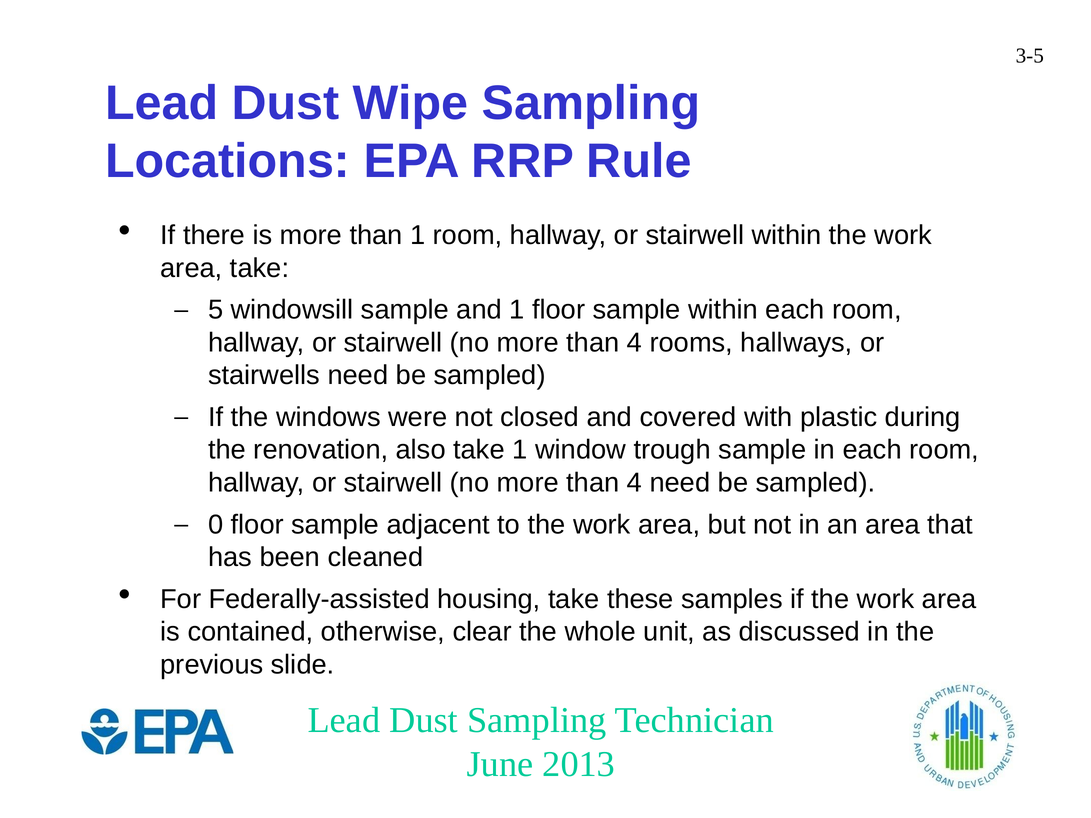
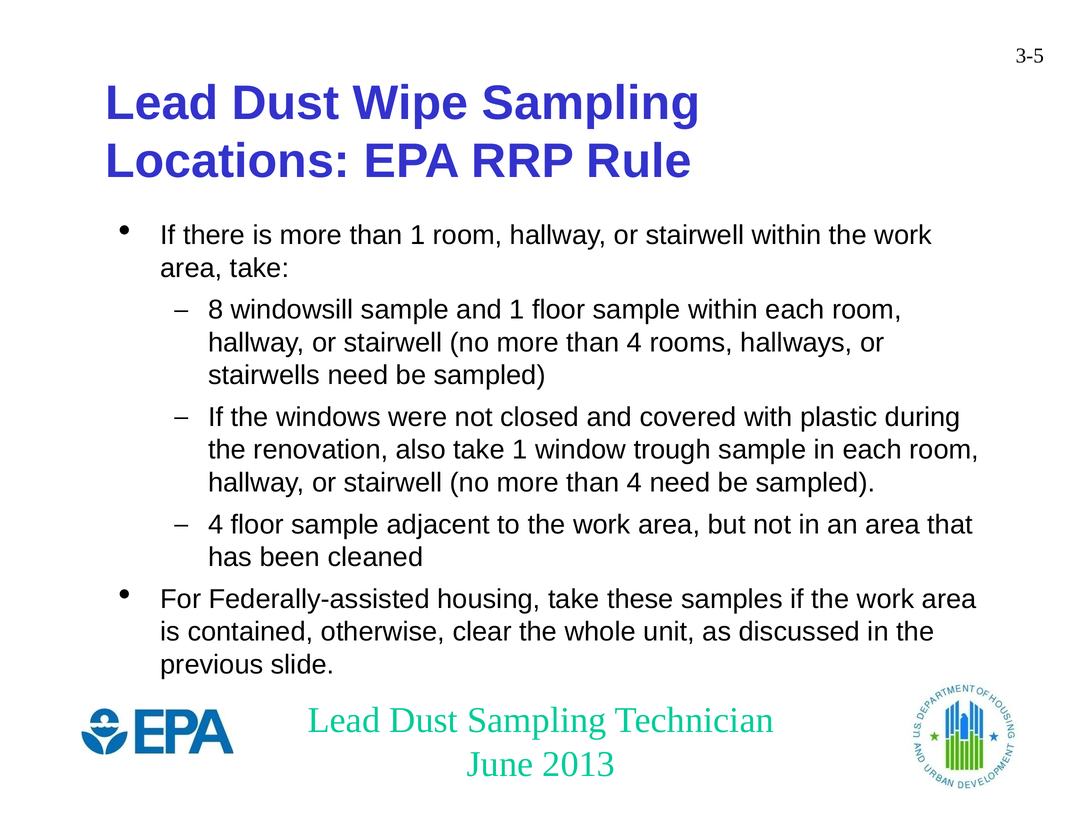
5: 5 -> 8
0 at (216, 525): 0 -> 4
